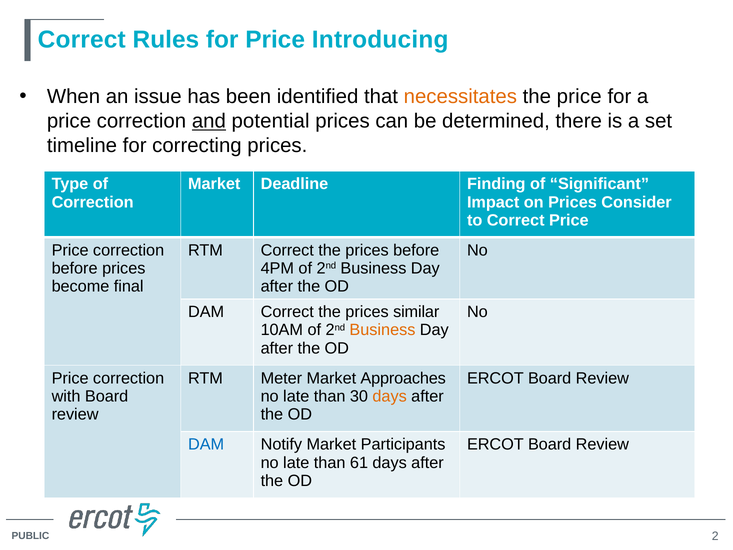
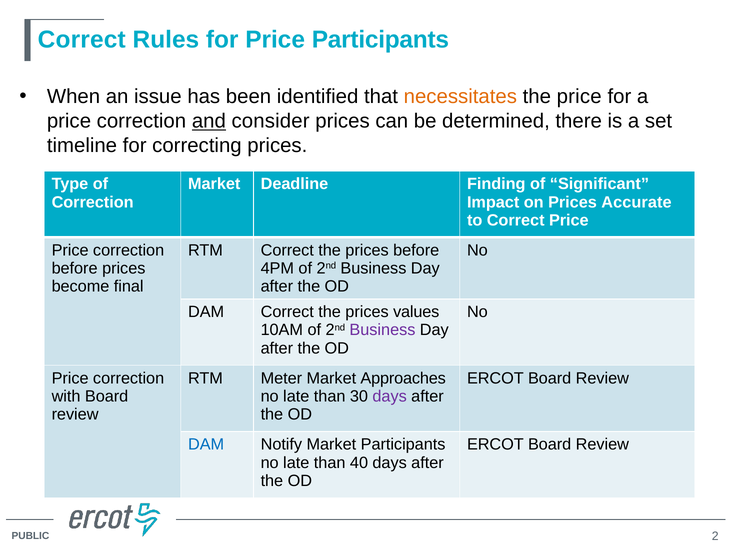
Price Introducing: Introducing -> Participants
potential: potential -> consider
Consider: Consider -> Accurate
similar: similar -> values
Business at (382, 330) colour: orange -> purple
days at (390, 396) colour: orange -> purple
61: 61 -> 40
